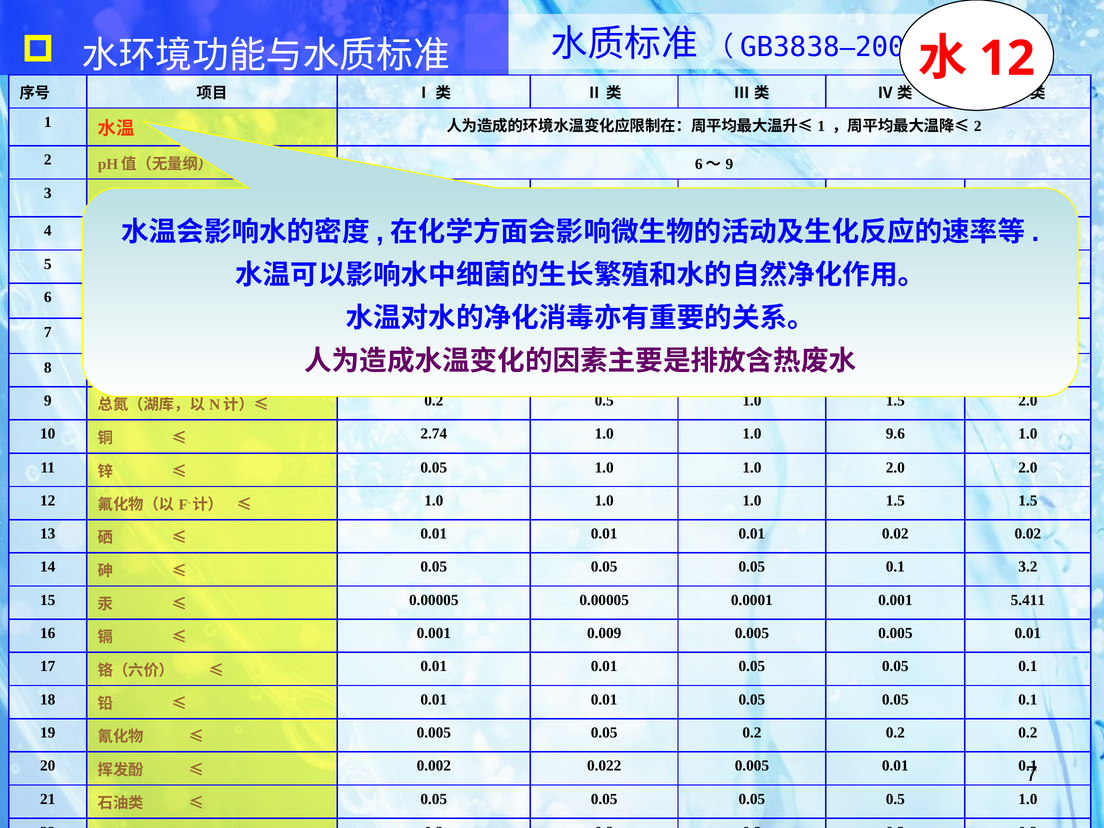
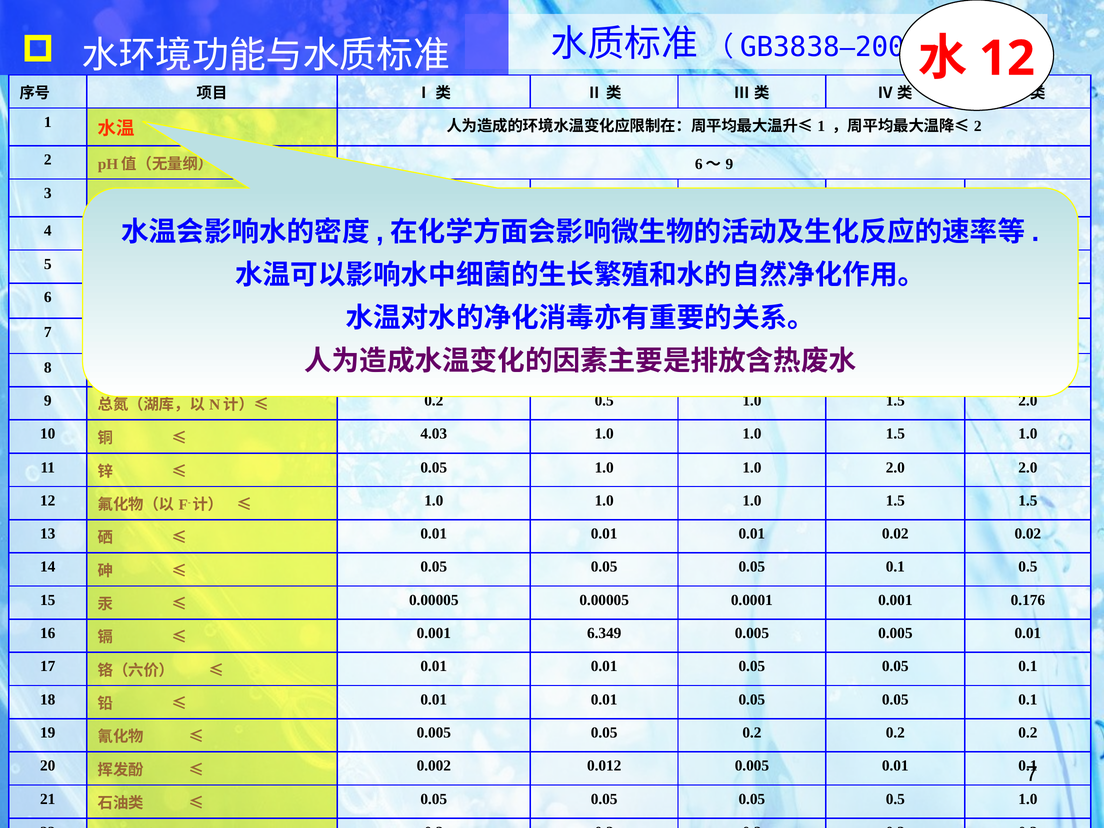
2.74: 2.74 -> 4.03
9.6 at (895, 434): 9.6 -> 1.5
0.1 3.2: 3.2 -> 0.5
5.411: 5.411 -> 0.176
0.009: 0.009 -> 6.349
0.022: 0.022 -> 0.012
